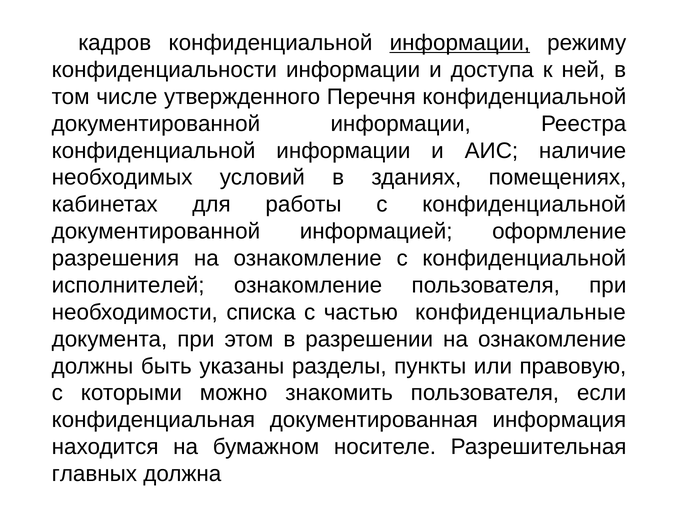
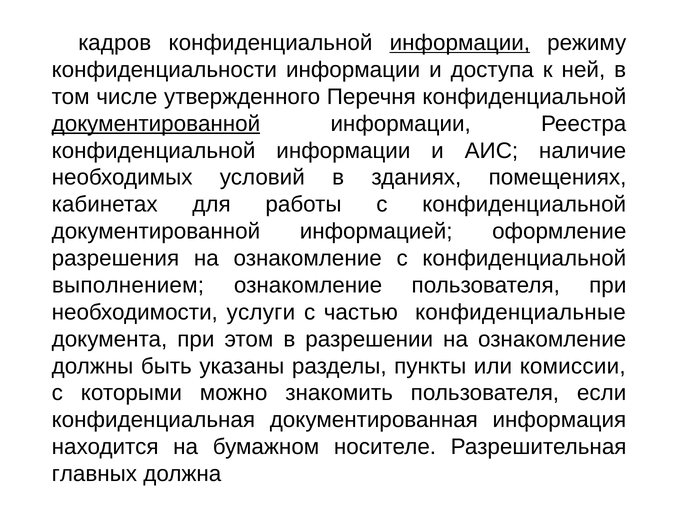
документированной at (156, 124) underline: none -> present
исполнителей: исполнителей -> выполнением
списка: списка -> услуги
правовую: правовую -> комиссии
